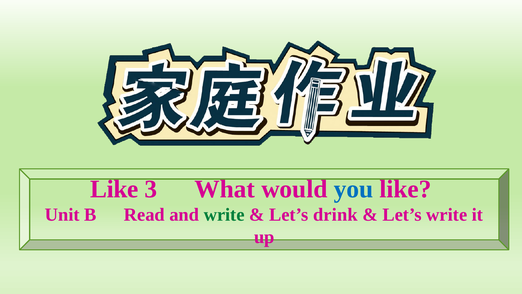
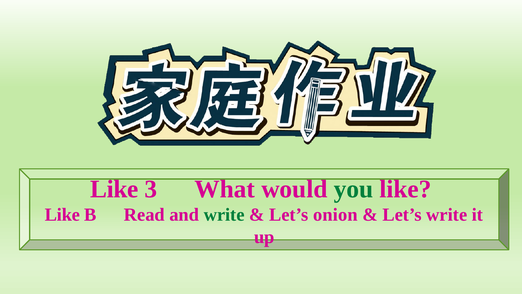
you colour: blue -> green
Unit at (62, 215): Unit -> Like
drink: drink -> onion
